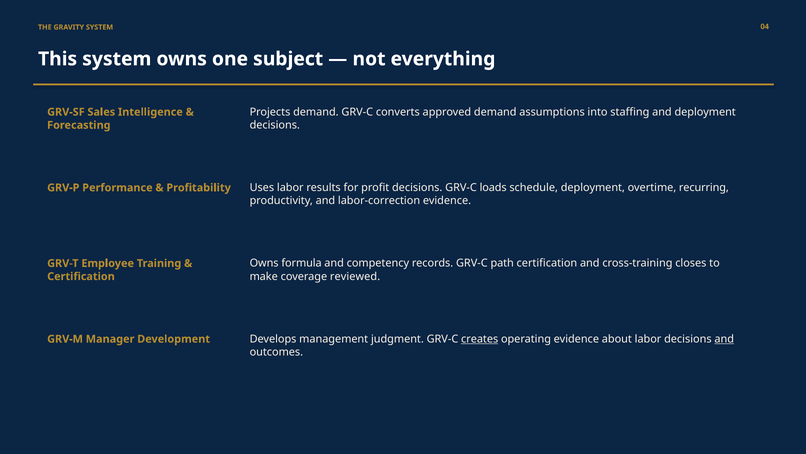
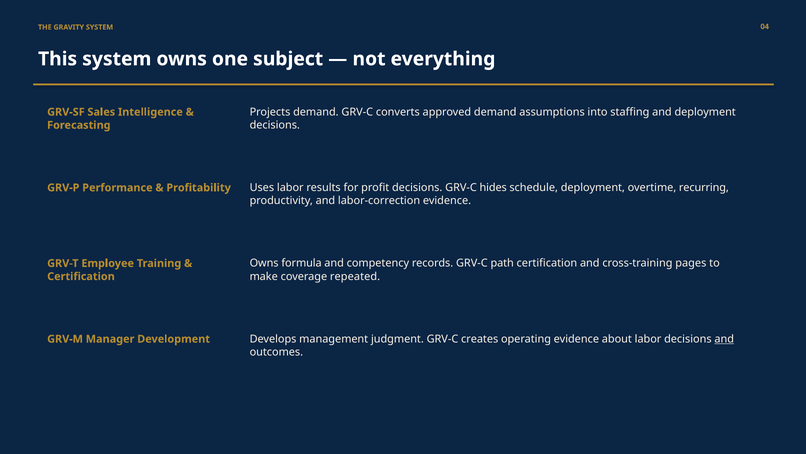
loads: loads -> hides
closes: closes -> pages
reviewed: reviewed -> repeated
creates underline: present -> none
